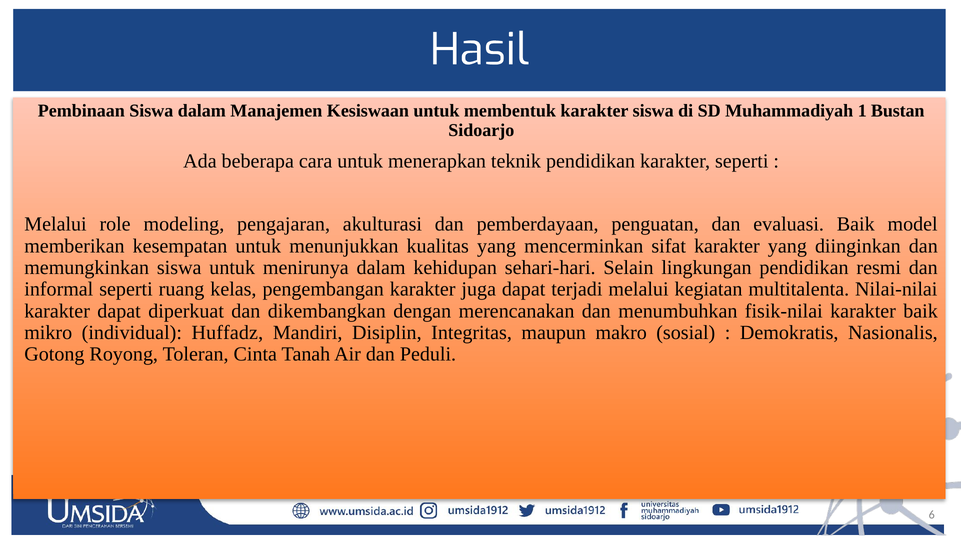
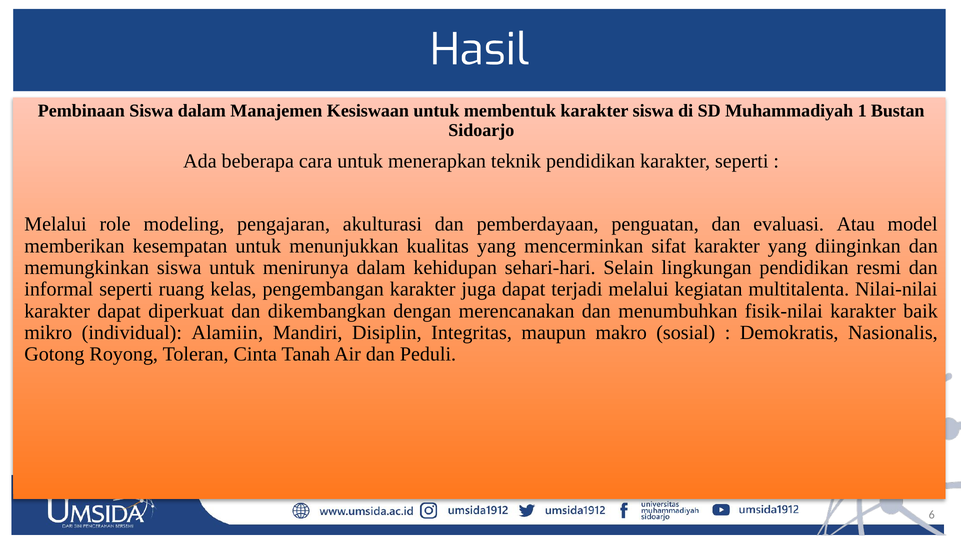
evaluasi Baik: Baik -> Atau
Huffadz: Huffadz -> Alamiin
